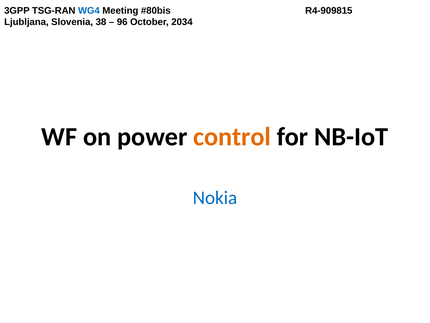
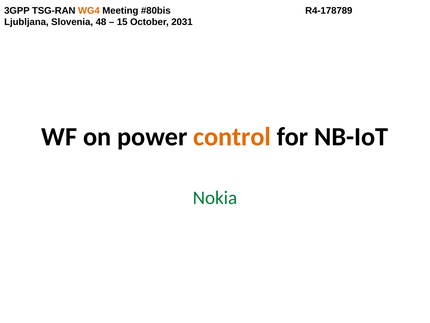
WG4 colour: blue -> orange
R4-909815: R4-909815 -> R4-178789
38: 38 -> 48
96: 96 -> 15
2034: 2034 -> 2031
Nokia colour: blue -> green
